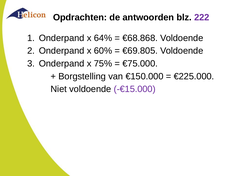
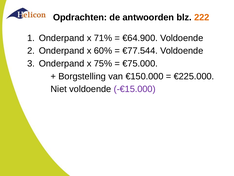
222 colour: purple -> orange
64%: 64% -> 71%
€68.868: €68.868 -> €64.900
€69.805: €69.805 -> €77.544
